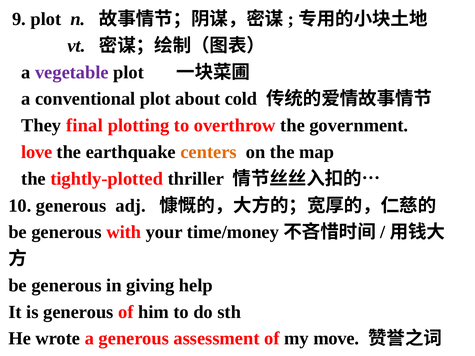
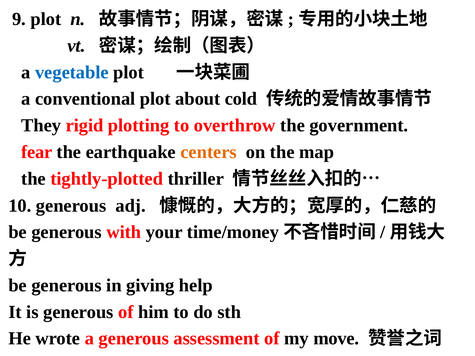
vegetable colour: purple -> blue
final: final -> rigid
love: love -> fear
